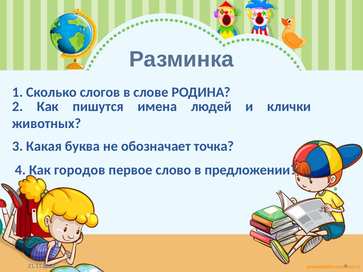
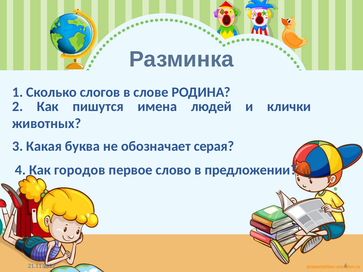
точка: точка -> серая
